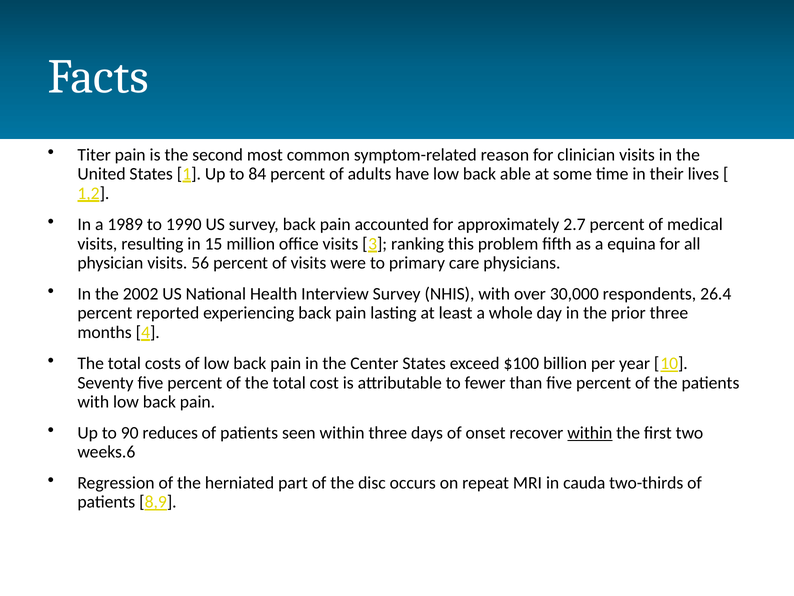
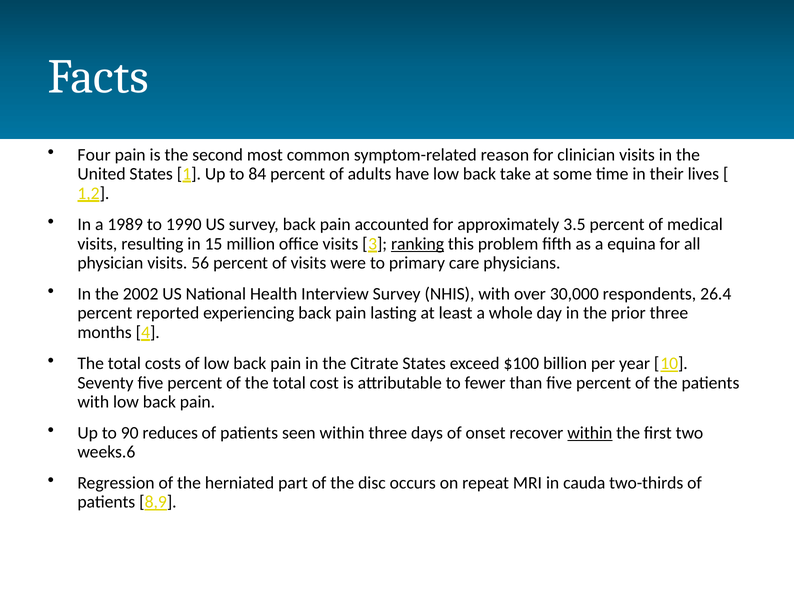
Titer: Titer -> Four
able: able -> take
2.7: 2.7 -> 3.5
ranking underline: none -> present
Center: Center -> Citrate
